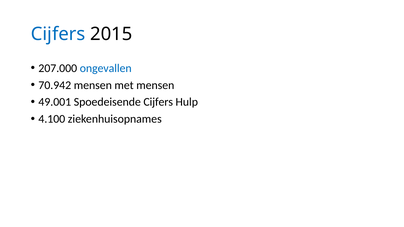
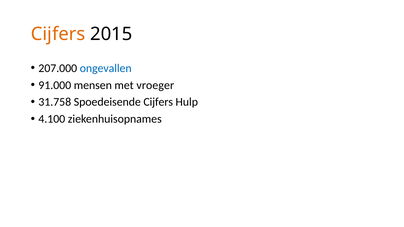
Cijfers at (58, 34) colour: blue -> orange
70.942: 70.942 -> 91.000
met mensen: mensen -> vroeger
49.001: 49.001 -> 31.758
